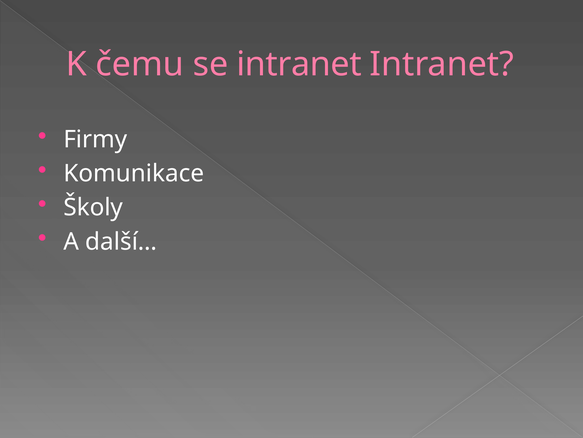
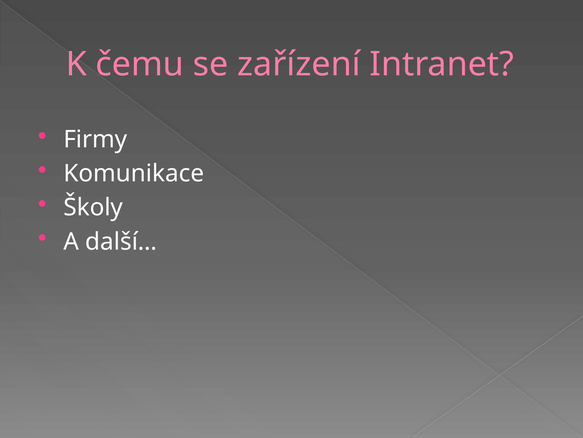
se intranet: intranet -> zařízení
